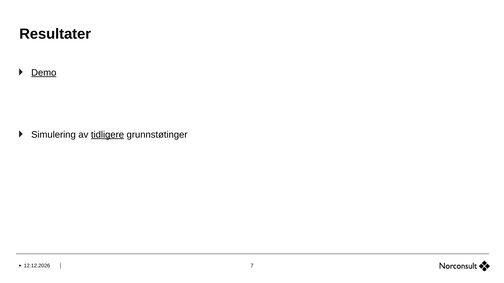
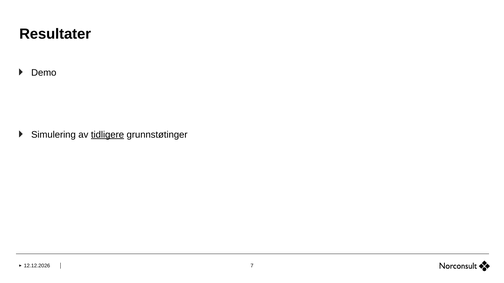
Demo underline: present -> none
